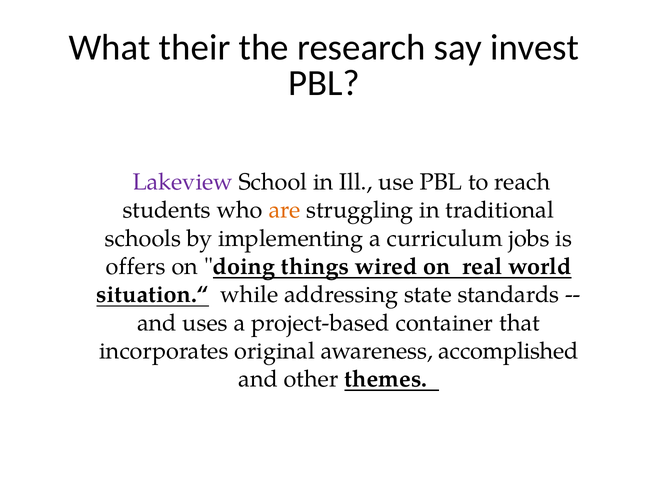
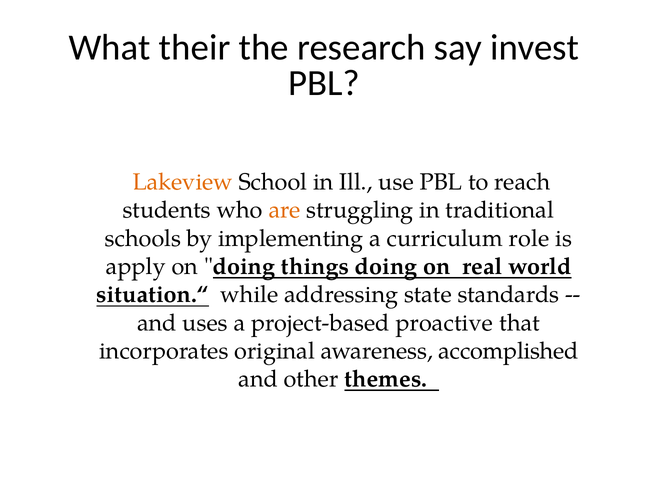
Lakeview colour: purple -> orange
jobs: jobs -> role
offers: offers -> apply
things wired: wired -> doing
container: container -> proactive
